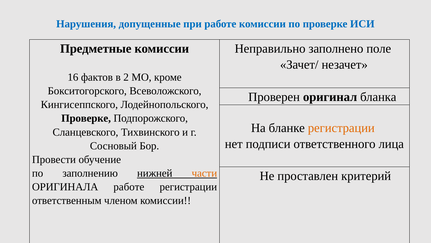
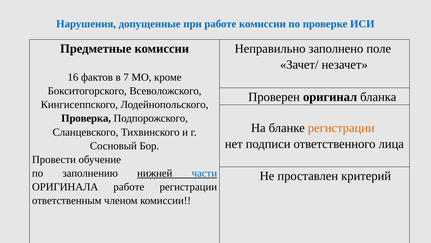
2: 2 -> 7
Проверке at (86, 118): Проверке -> Проверка
части colour: orange -> blue
